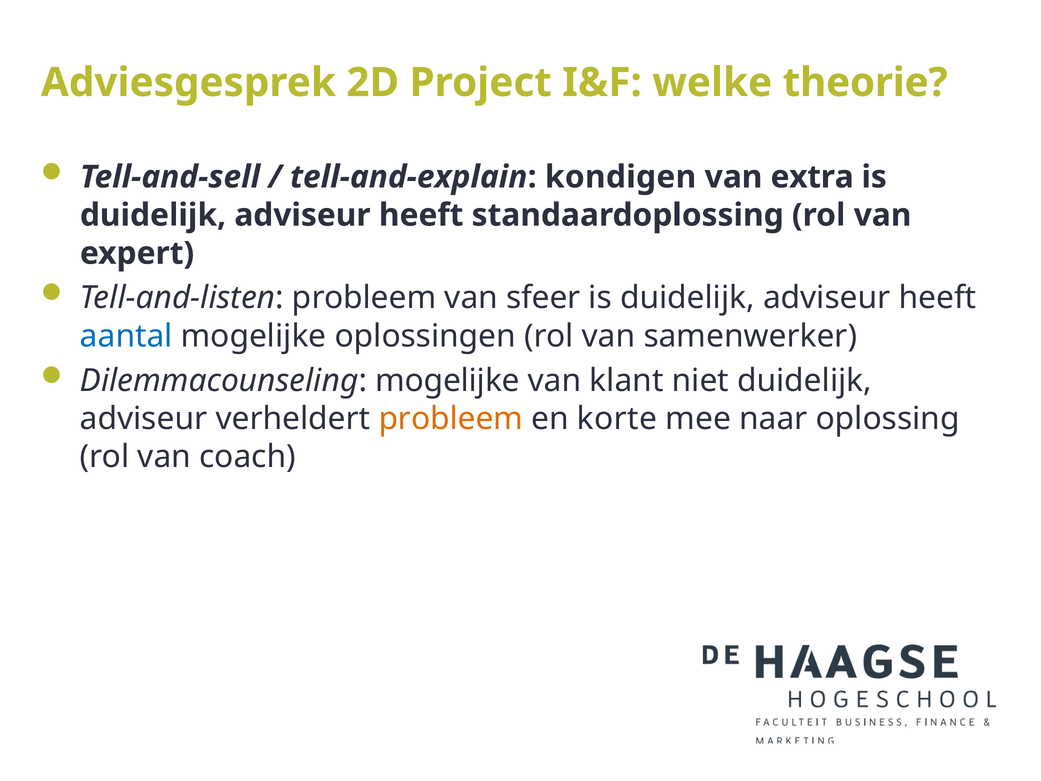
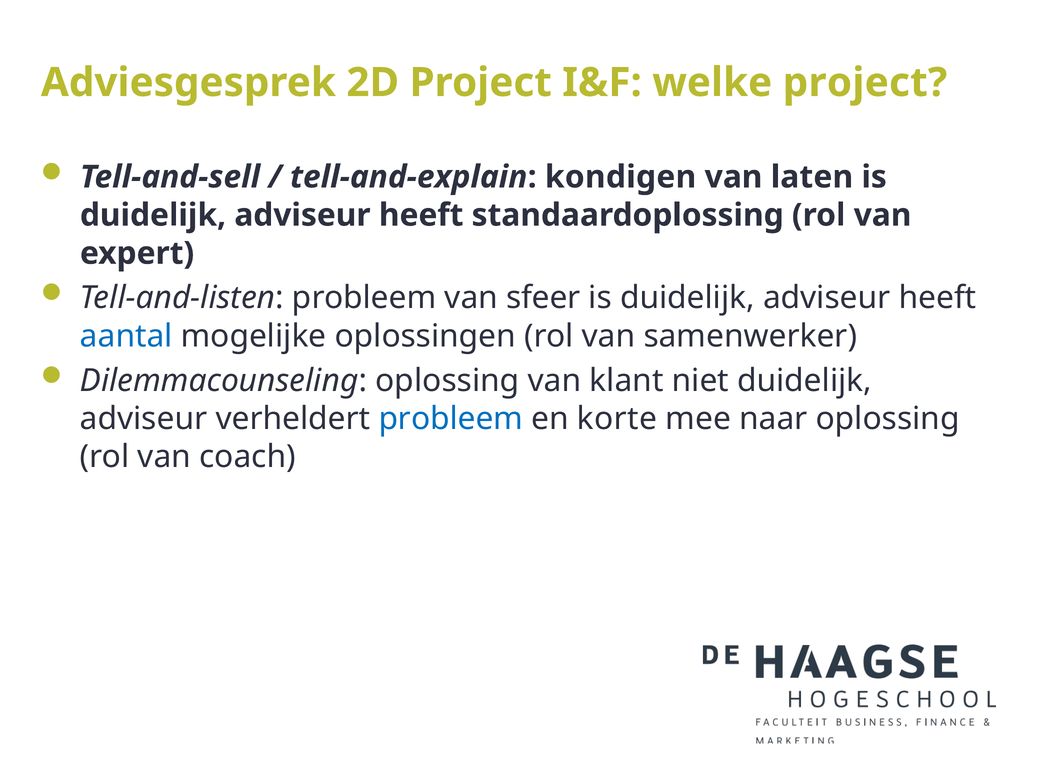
welke theorie: theorie -> project
extra: extra -> laten
Dilemmacounseling mogelijke: mogelijke -> oplossing
probleem at (451, 419) colour: orange -> blue
